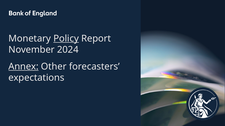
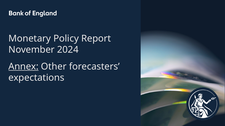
Policy underline: present -> none
